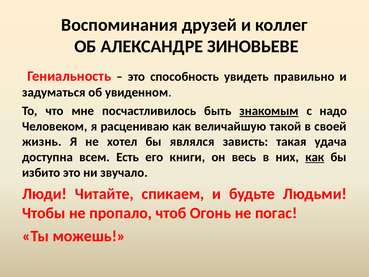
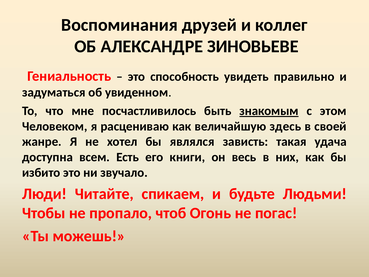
надо: надо -> этом
такой: такой -> здесь
жизнь: жизнь -> жанре
как at (315, 157) underline: present -> none
